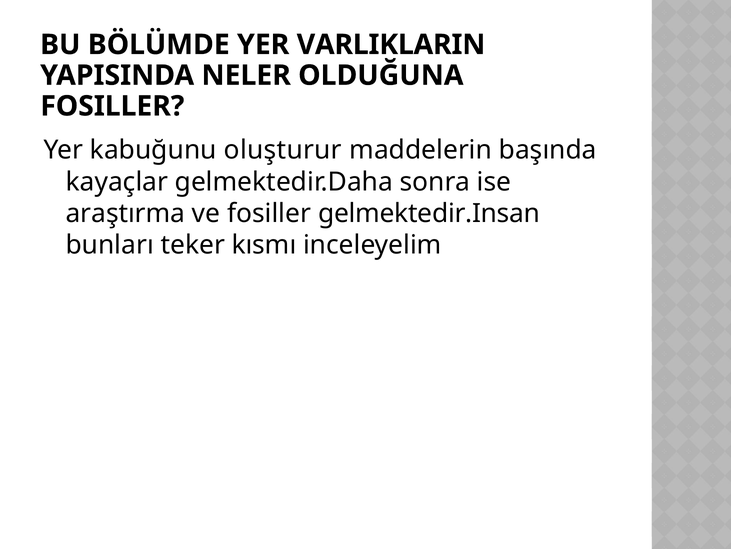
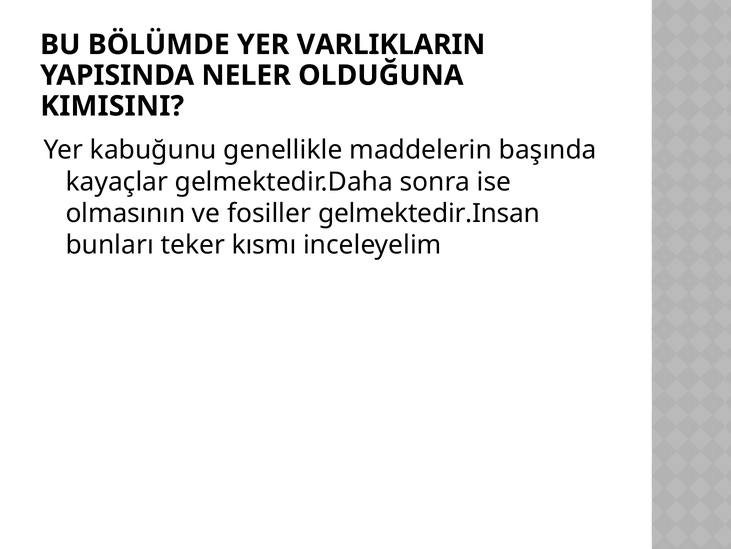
FOSILLER at (112, 106): FOSILLER -> KIMISINI
oluşturur: oluşturur -> genellikle
araştırma: araştırma -> olmasının
